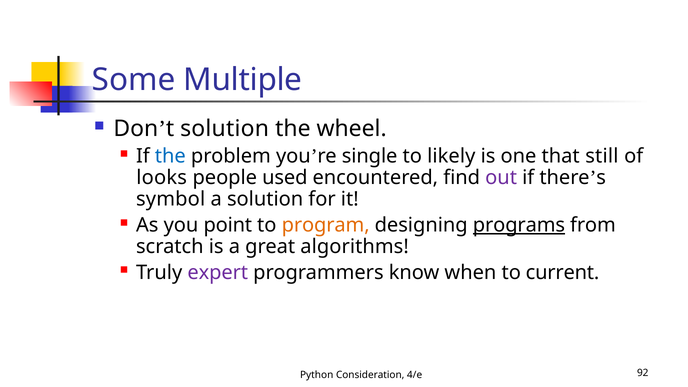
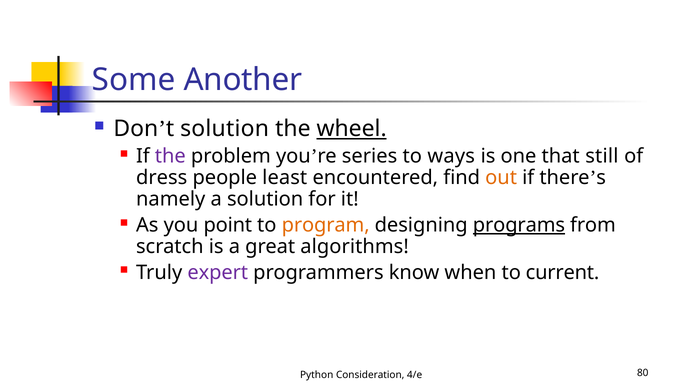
Multiple: Multiple -> Another
wheel underline: none -> present
the at (170, 156) colour: blue -> purple
single: single -> series
likely: likely -> ways
looks: looks -> dress
used: used -> least
out colour: purple -> orange
symbol: symbol -> namely
92: 92 -> 80
